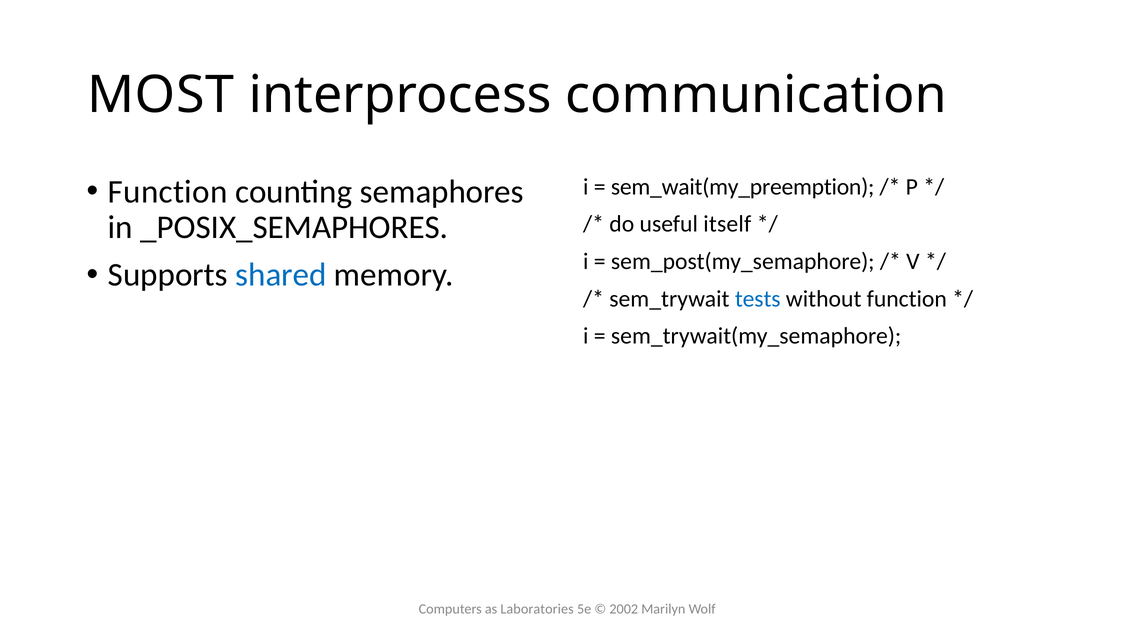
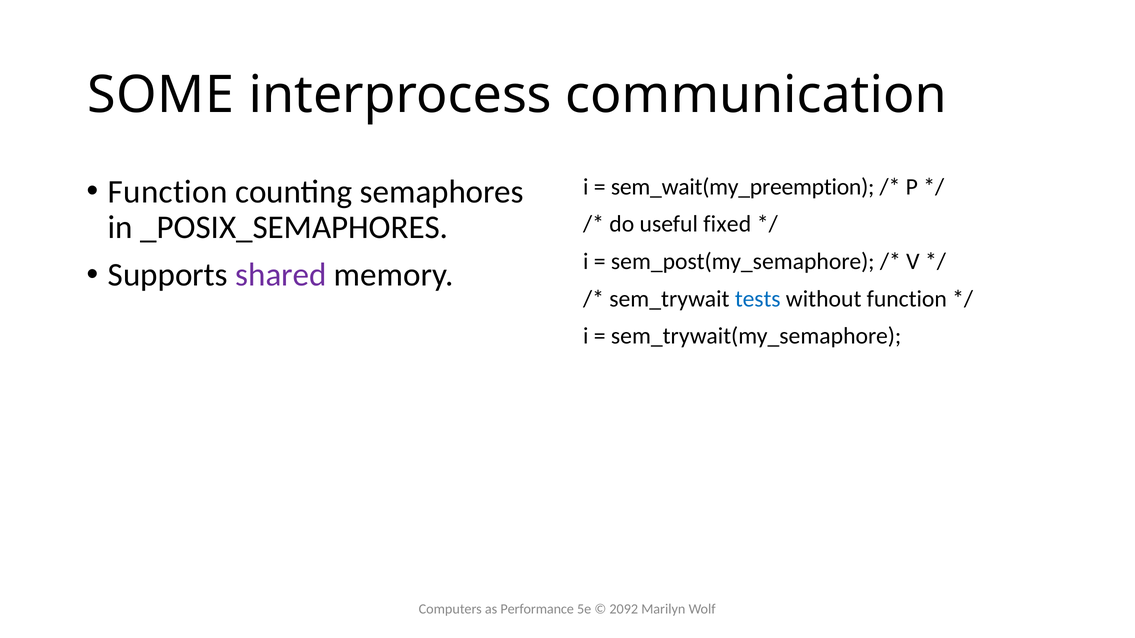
MOST: MOST -> SOME
itself: itself -> fixed
shared colour: blue -> purple
Laboratories: Laboratories -> Performance
2002: 2002 -> 2092
